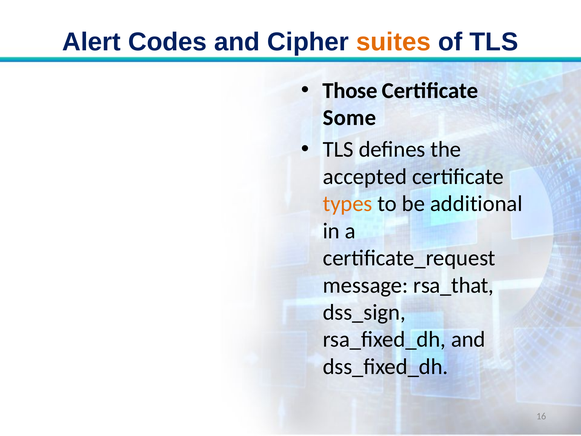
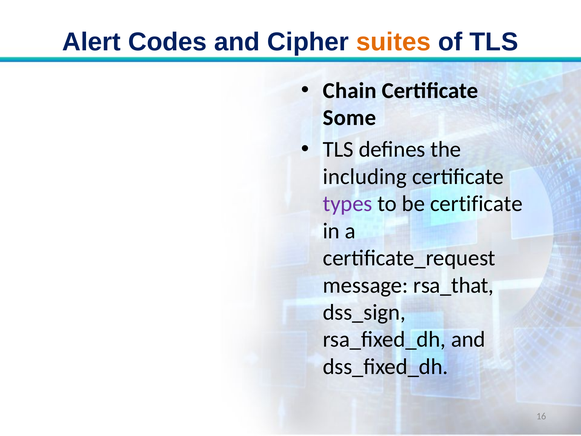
Those: Those -> Chain
accepted: accepted -> including
types colour: orange -> purple
be additional: additional -> certificate
